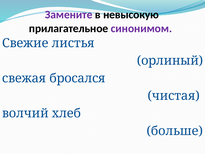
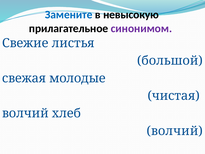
Замените colour: purple -> blue
орлиный: орлиный -> большой
бросался: бросался -> молодые
больше at (175, 131): больше -> волчий
